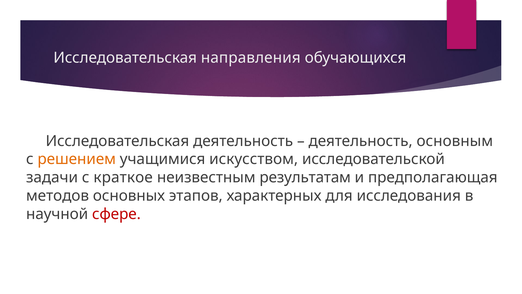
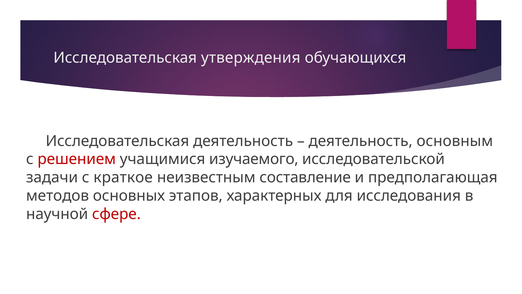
направления: направления -> утверждения
решением colour: orange -> red
искусством: искусством -> изучаемого
результатам: результатам -> составление
